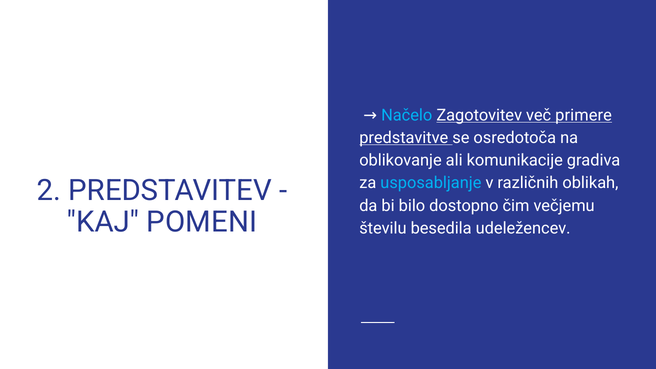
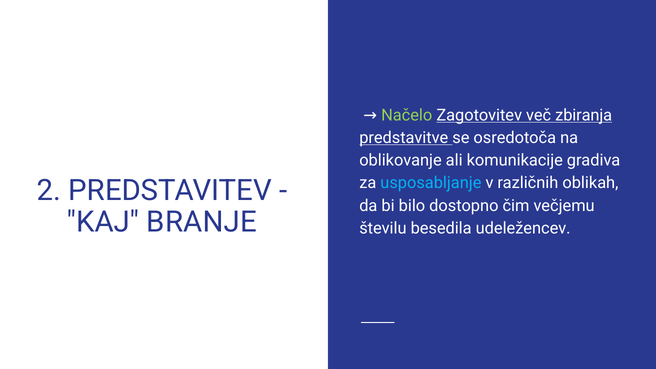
Načelo colour: light blue -> light green
primere: primere -> zbiranja
POMENI: POMENI -> BRANJE
